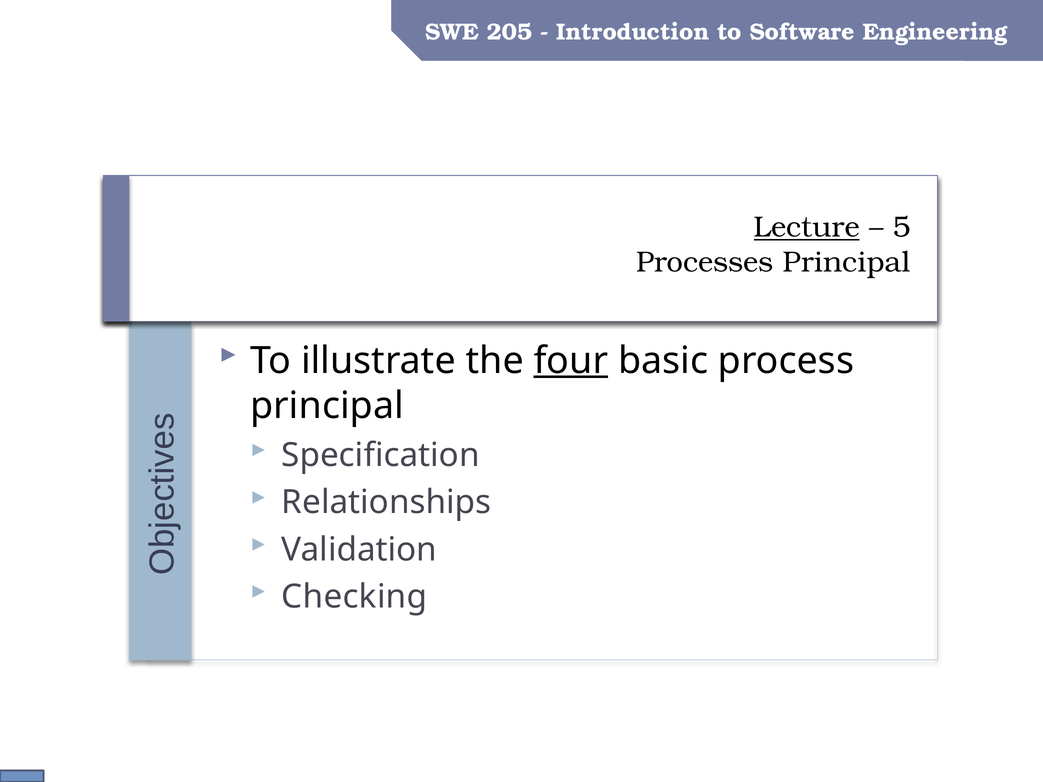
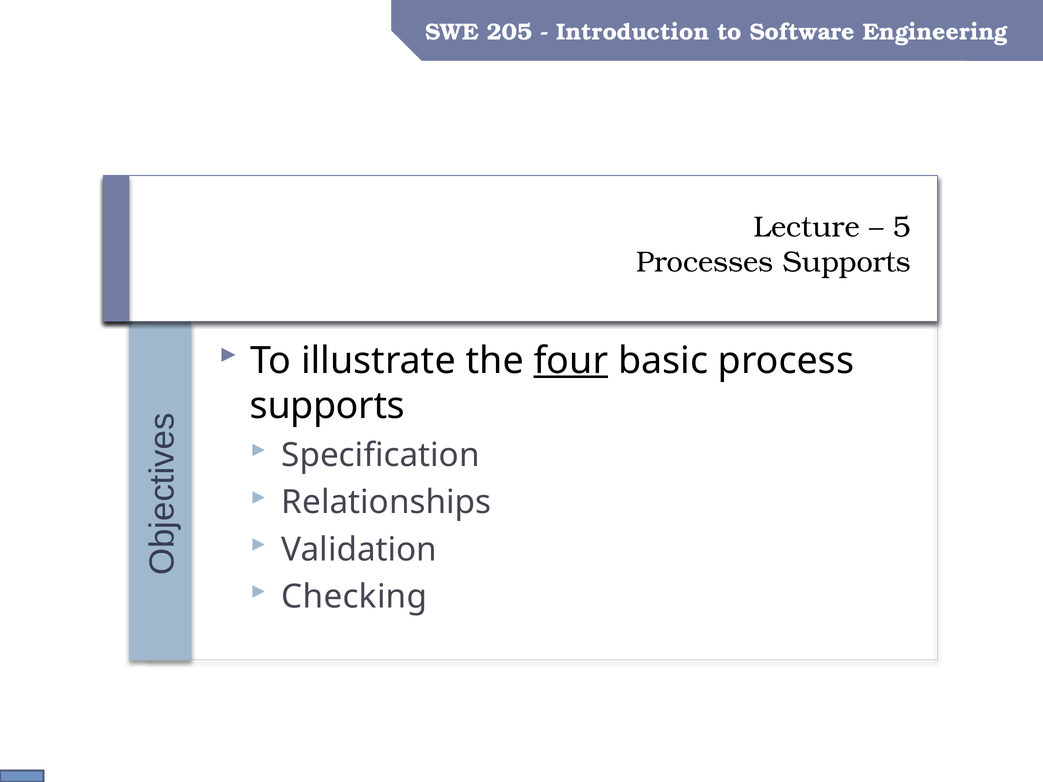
Lecture underline: present -> none
Processes Principal: Principal -> Supports
principal at (327, 406): principal -> supports
